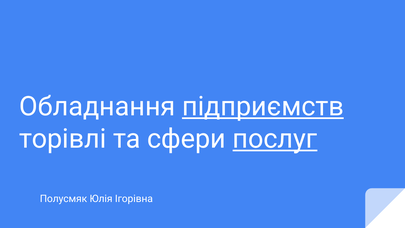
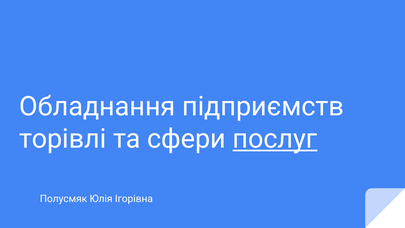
підприємств underline: present -> none
